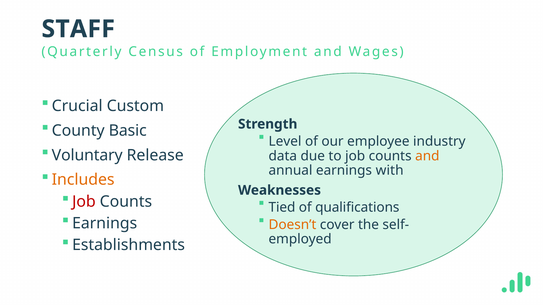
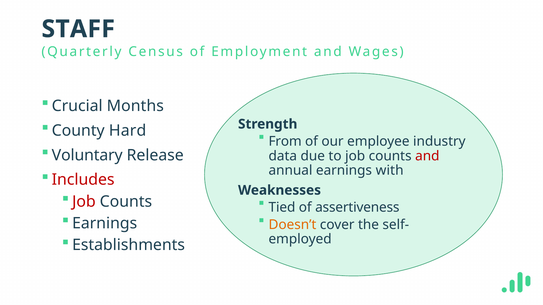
Custom: Custom -> Months
Basic: Basic -> Hard
Level: Level -> From
and at (427, 156) colour: orange -> red
Includes colour: orange -> red
qualifications: qualifications -> assertiveness
